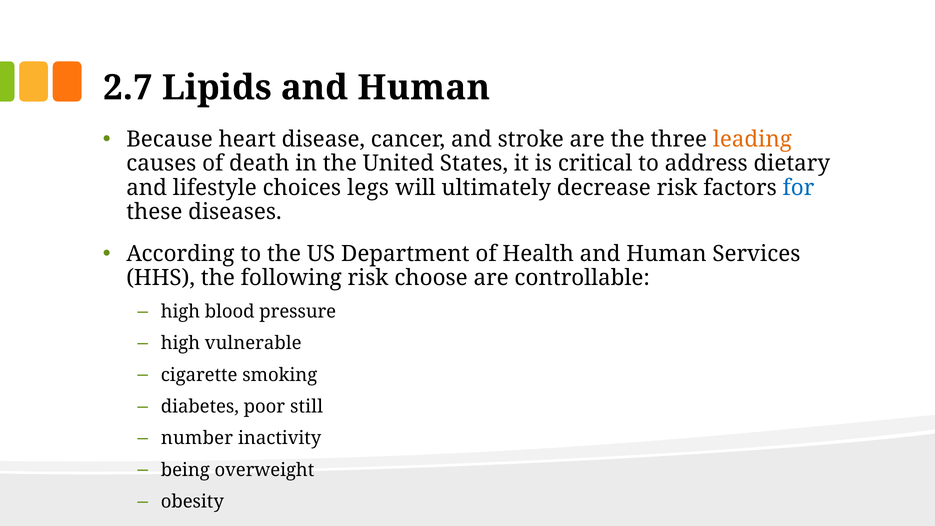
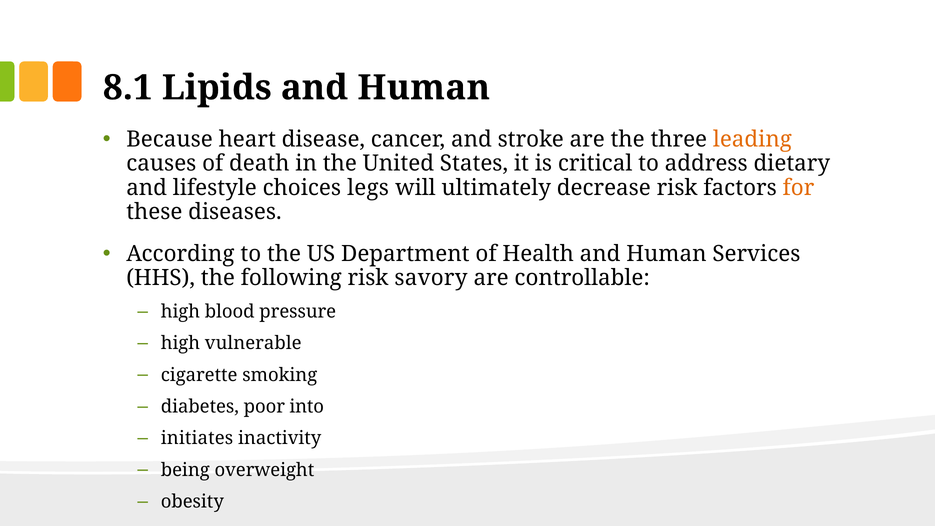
2.7: 2.7 -> 8.1
for colour: blue -> orange
choose: choose -> savory
still: still -> into
number: number -> initiates
